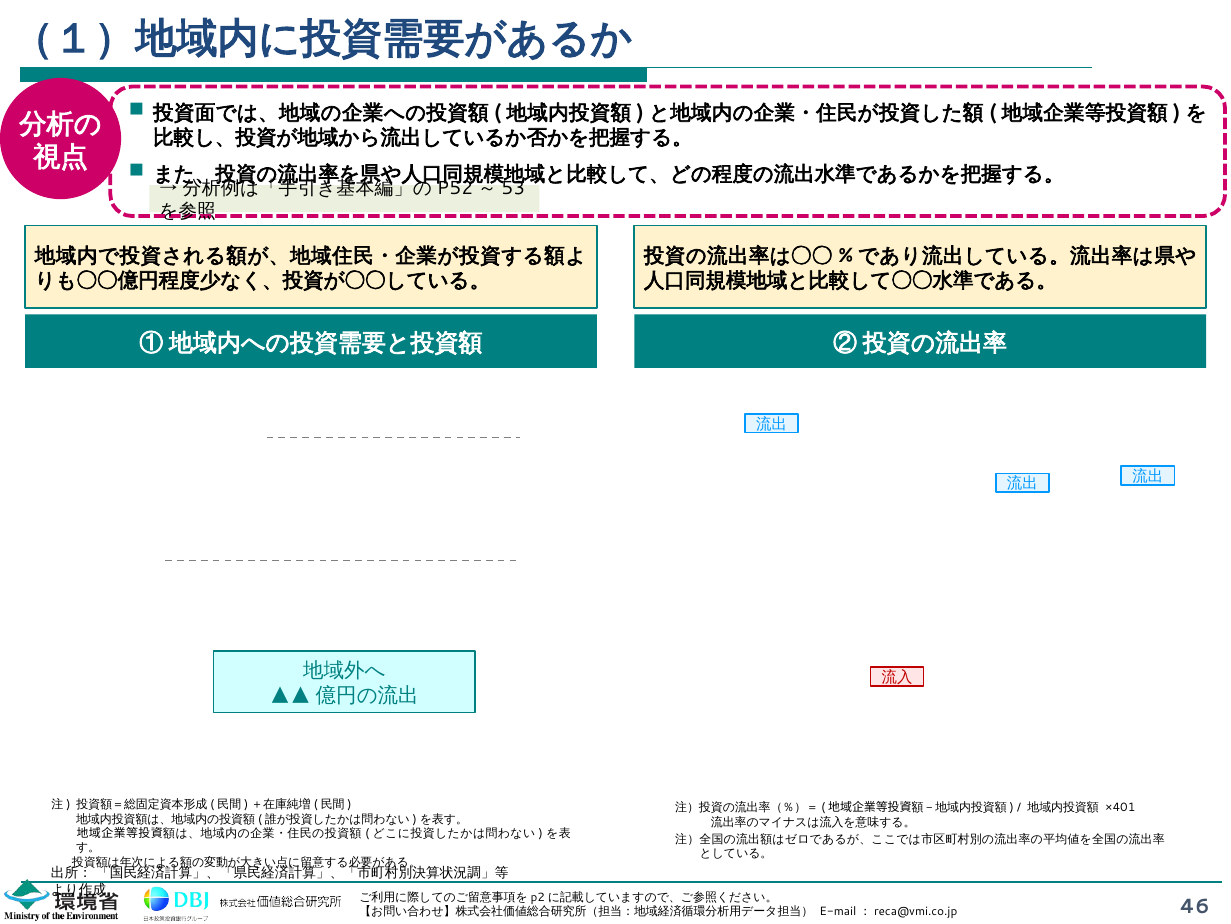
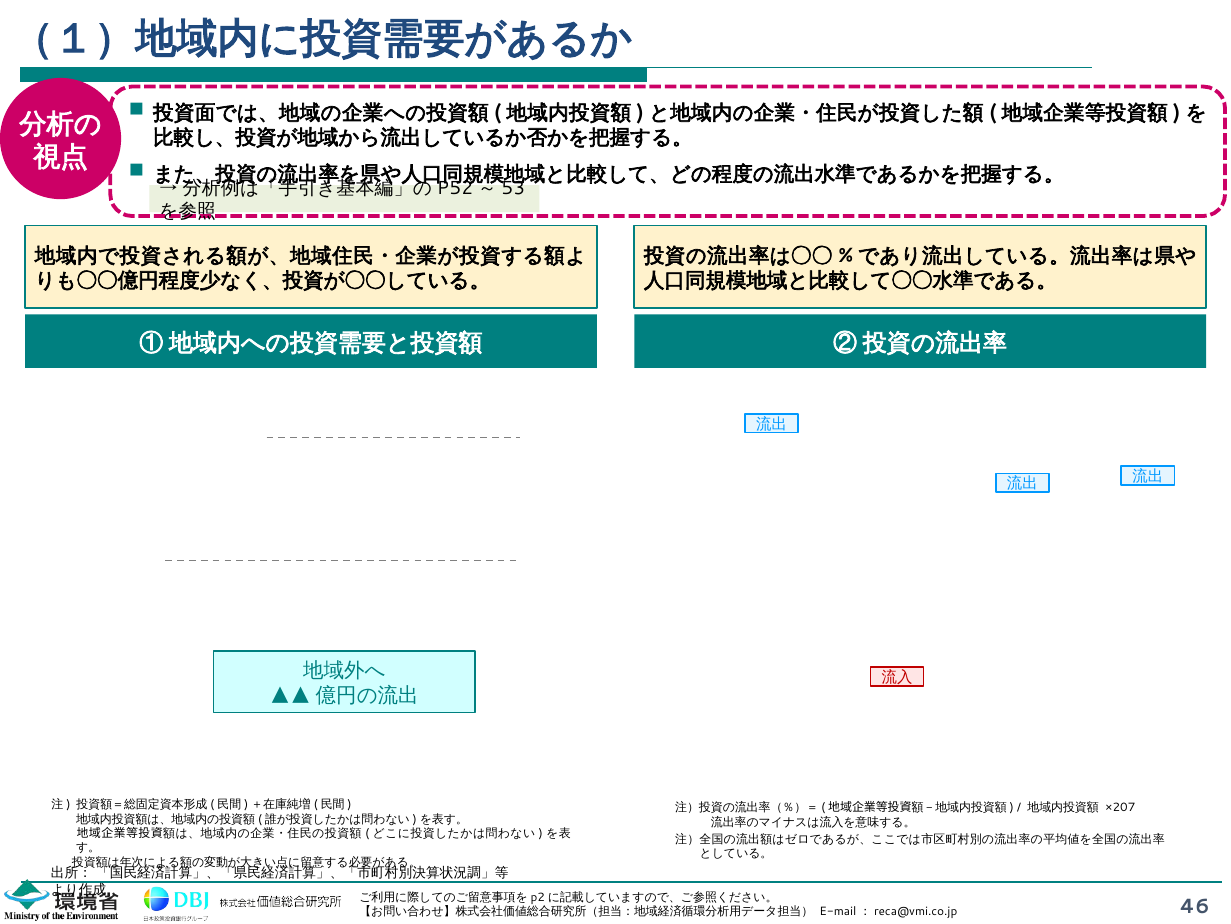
×401: ×401 -> ×207
